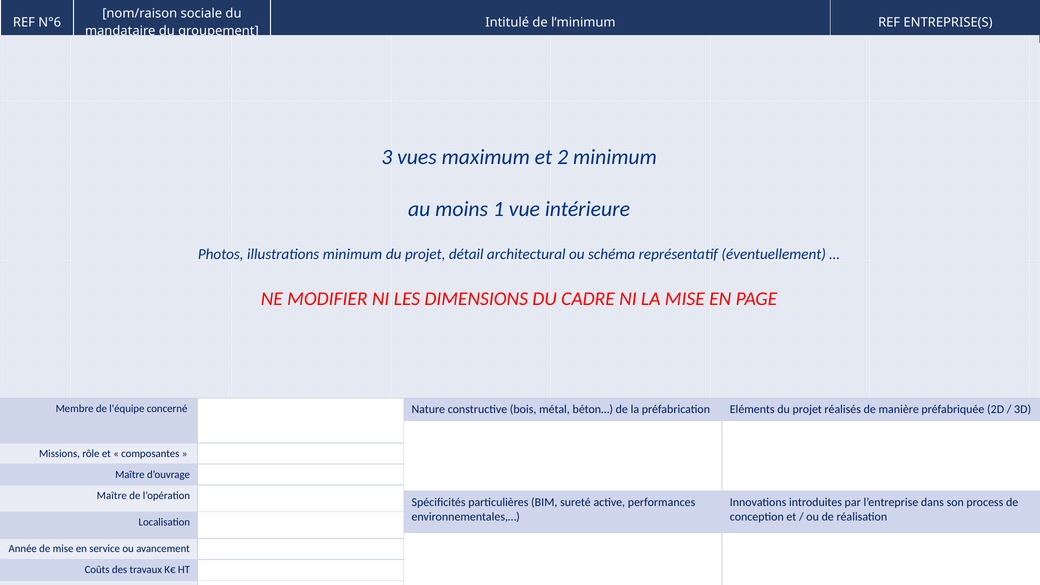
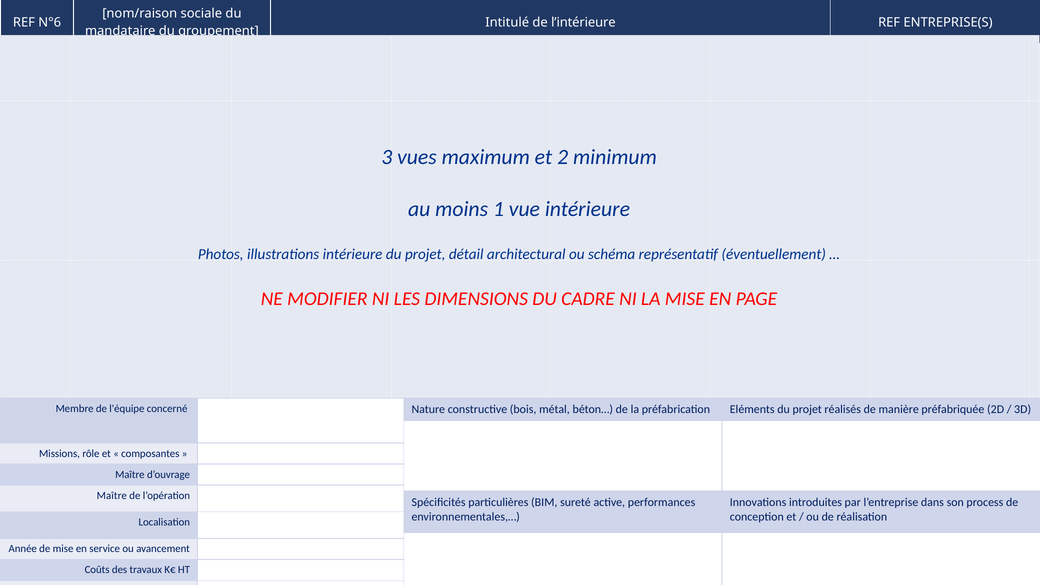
l’minimum: l’minimum -> l’intérieure
illustrations minimum: minimum -> intérieure
